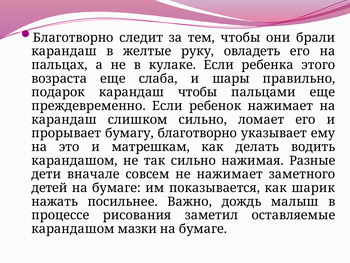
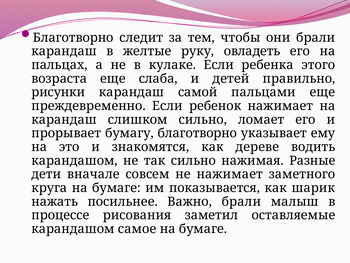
шары: шары -> детей
подарок: подарок -> рисунки
карандаш чтобы: чтобы -> самой
матрешкам: матрешкам -> знакомятся
делать: делать -> дереве
детей: детей -> круга
Важно дождь: дождь -> брали
мазки: мазки -> самое
